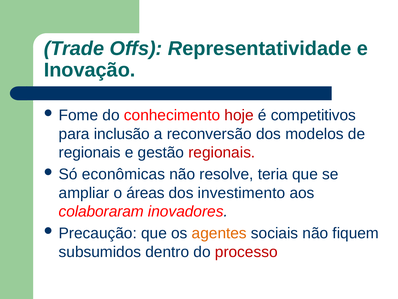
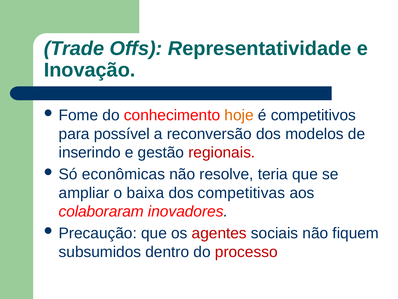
hoje colour: red -> orange
inclusão: inclusão -> possível
regionais at (90, 152): regionais -> inserindo
áreas: áreas -> baixa
investimento: investimento -> competitivas
agentes colour: orange -> red
